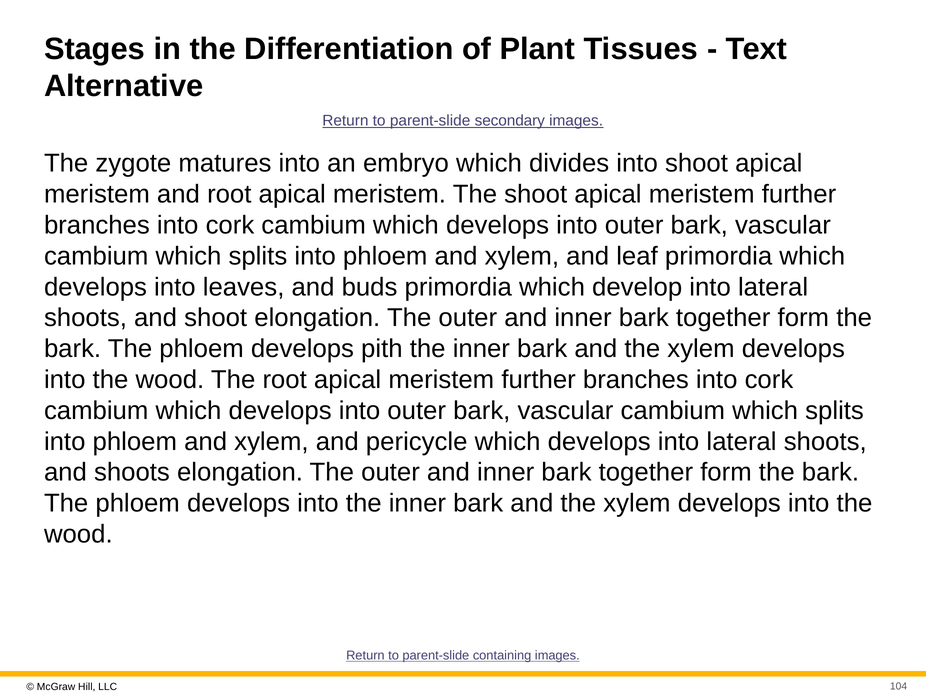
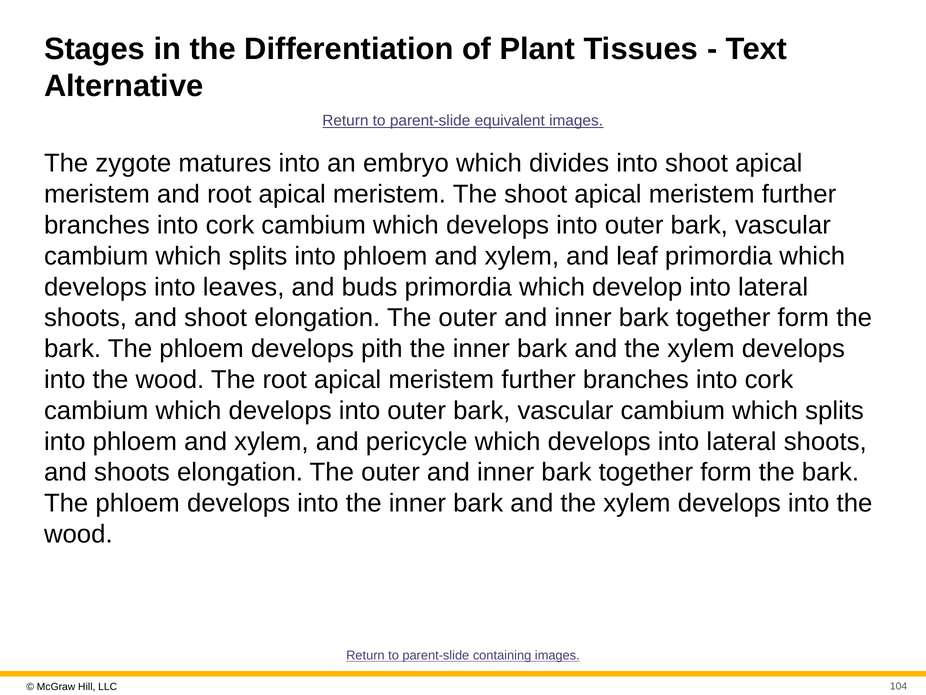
secondary: secondary -> equivalent
